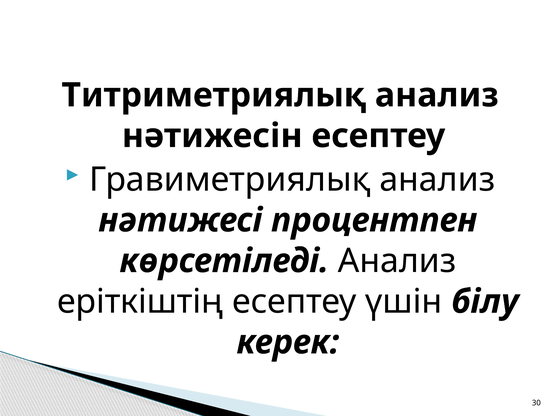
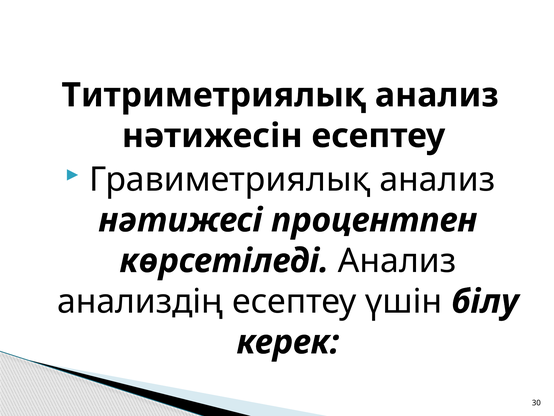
еріткіштің: еріткіштің -> анализдің
